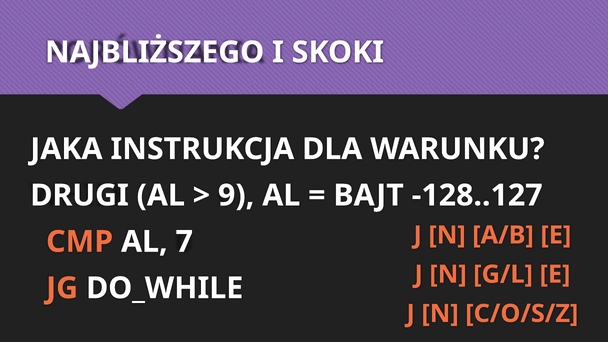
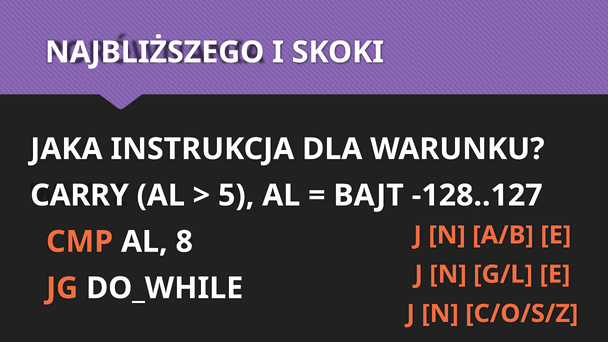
DRUGI: DRUGI -> CARRY
9: 9 -> 5
7: 7 -> 8
